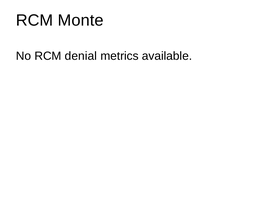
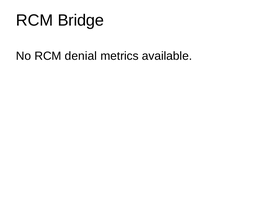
Monte: Monte -> Bridge
